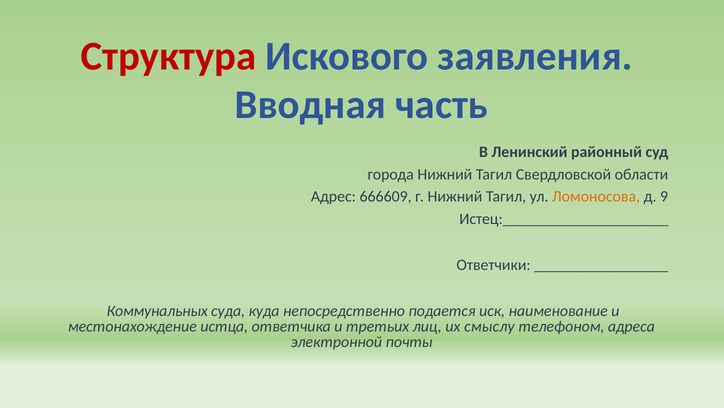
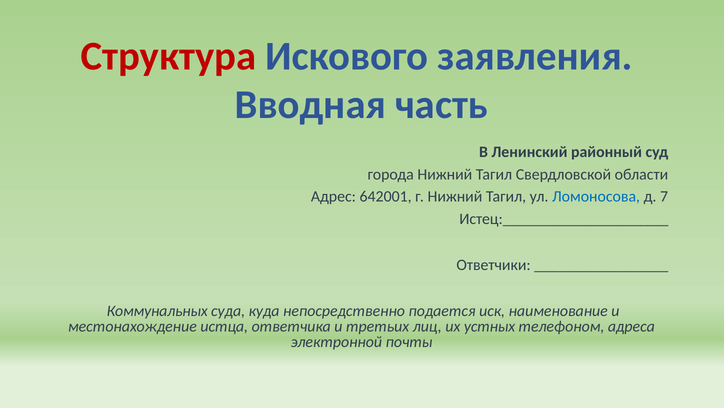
666609: 666609 -> 642001
Ломоносова colour: orange -> blue
9: 9 -> 7
смыслу: смыслу -> устных
